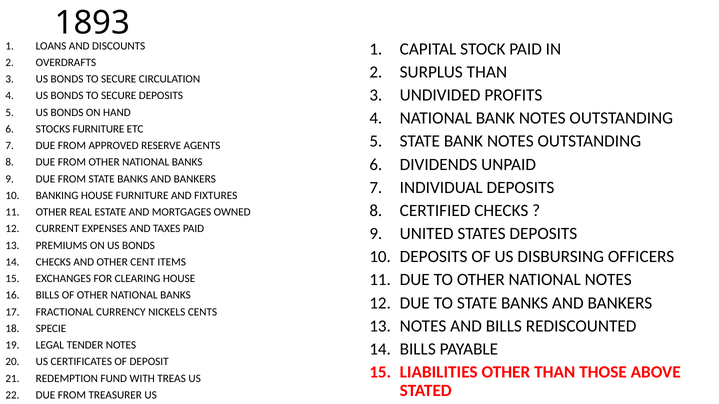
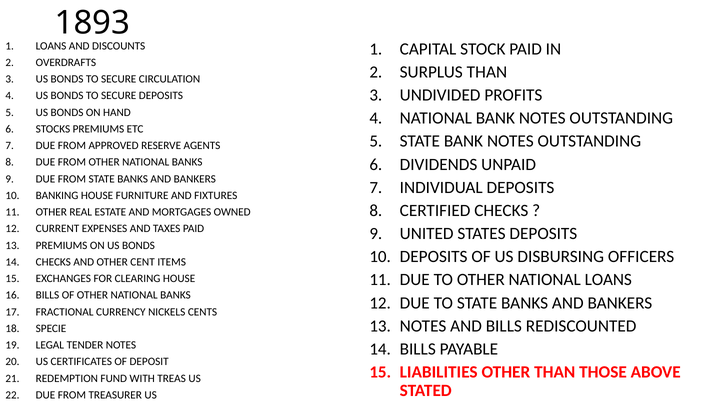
STOCKS FURNITURE: FURNITURE -> PREMIUMS
NATIONAL NOTES: NOTES -> LOANS
